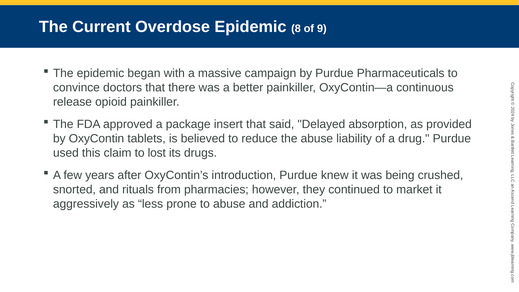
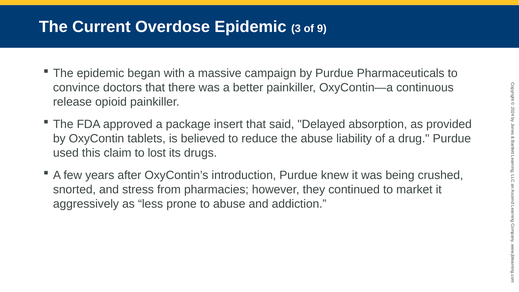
8: 8 -> 3
rituals: rituals -> stress
